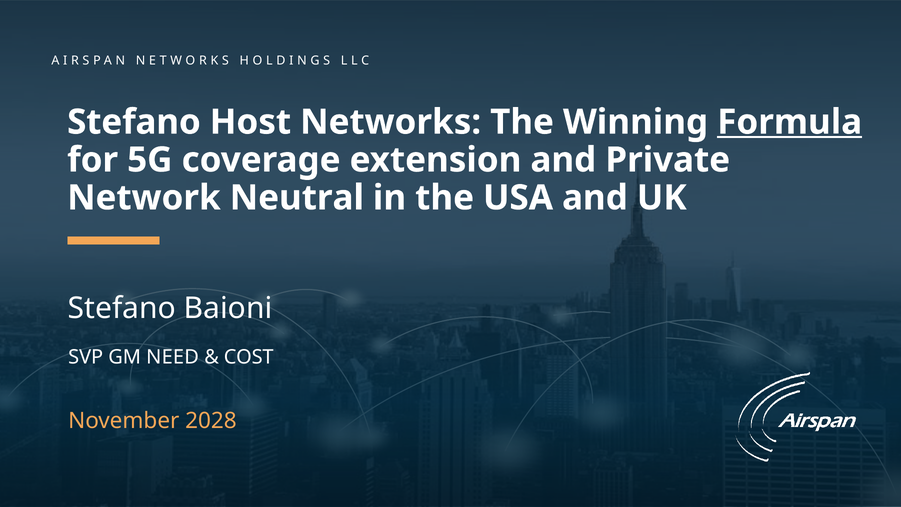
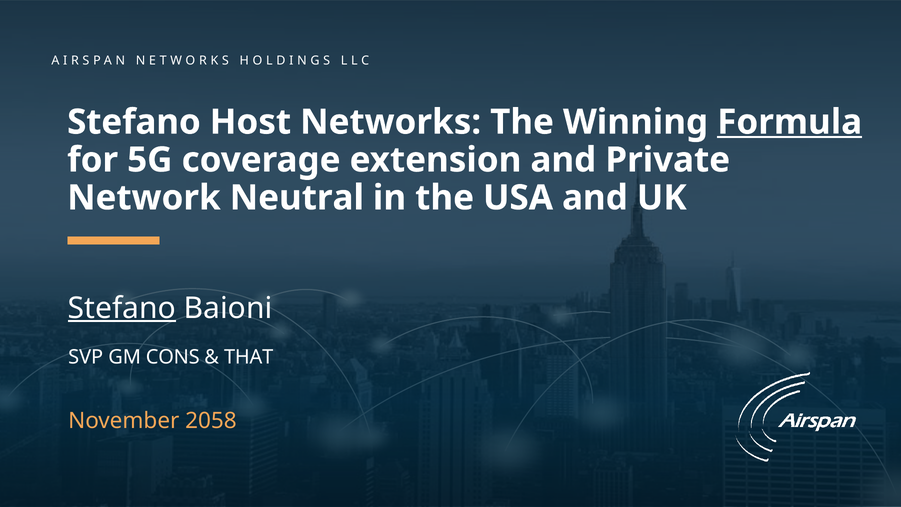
Stefano at (122, 308) underline: none -> present
NEED: NEED -> CONS
COST: COST -> THAT
2028: 2028 -> 2058
